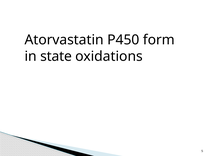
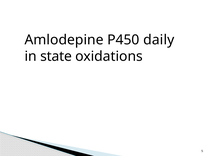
Atorvastatin: Atorvastatin -> Amlodepine
form: form -> daily
